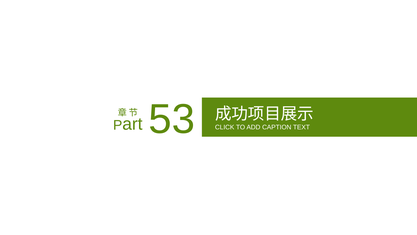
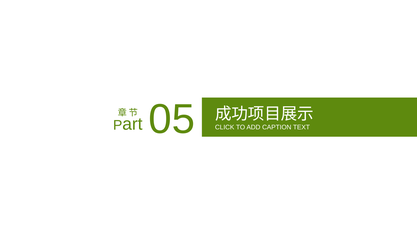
53: 53 -> 05
